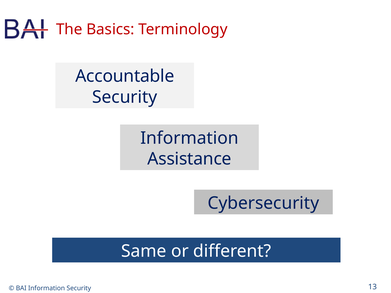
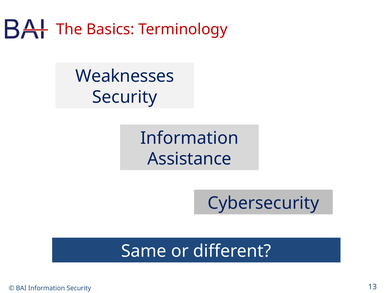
Accountable: Accountable -> Weaknesses
